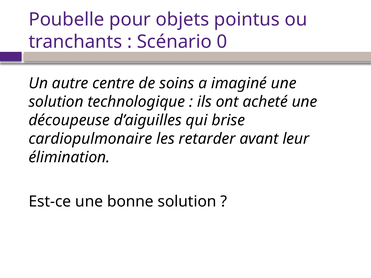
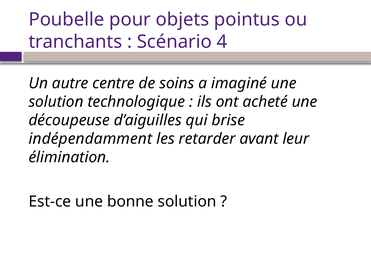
0: 0 -> 4
cardiopulmonaire: cardiopulmonaire -> indépendamment
